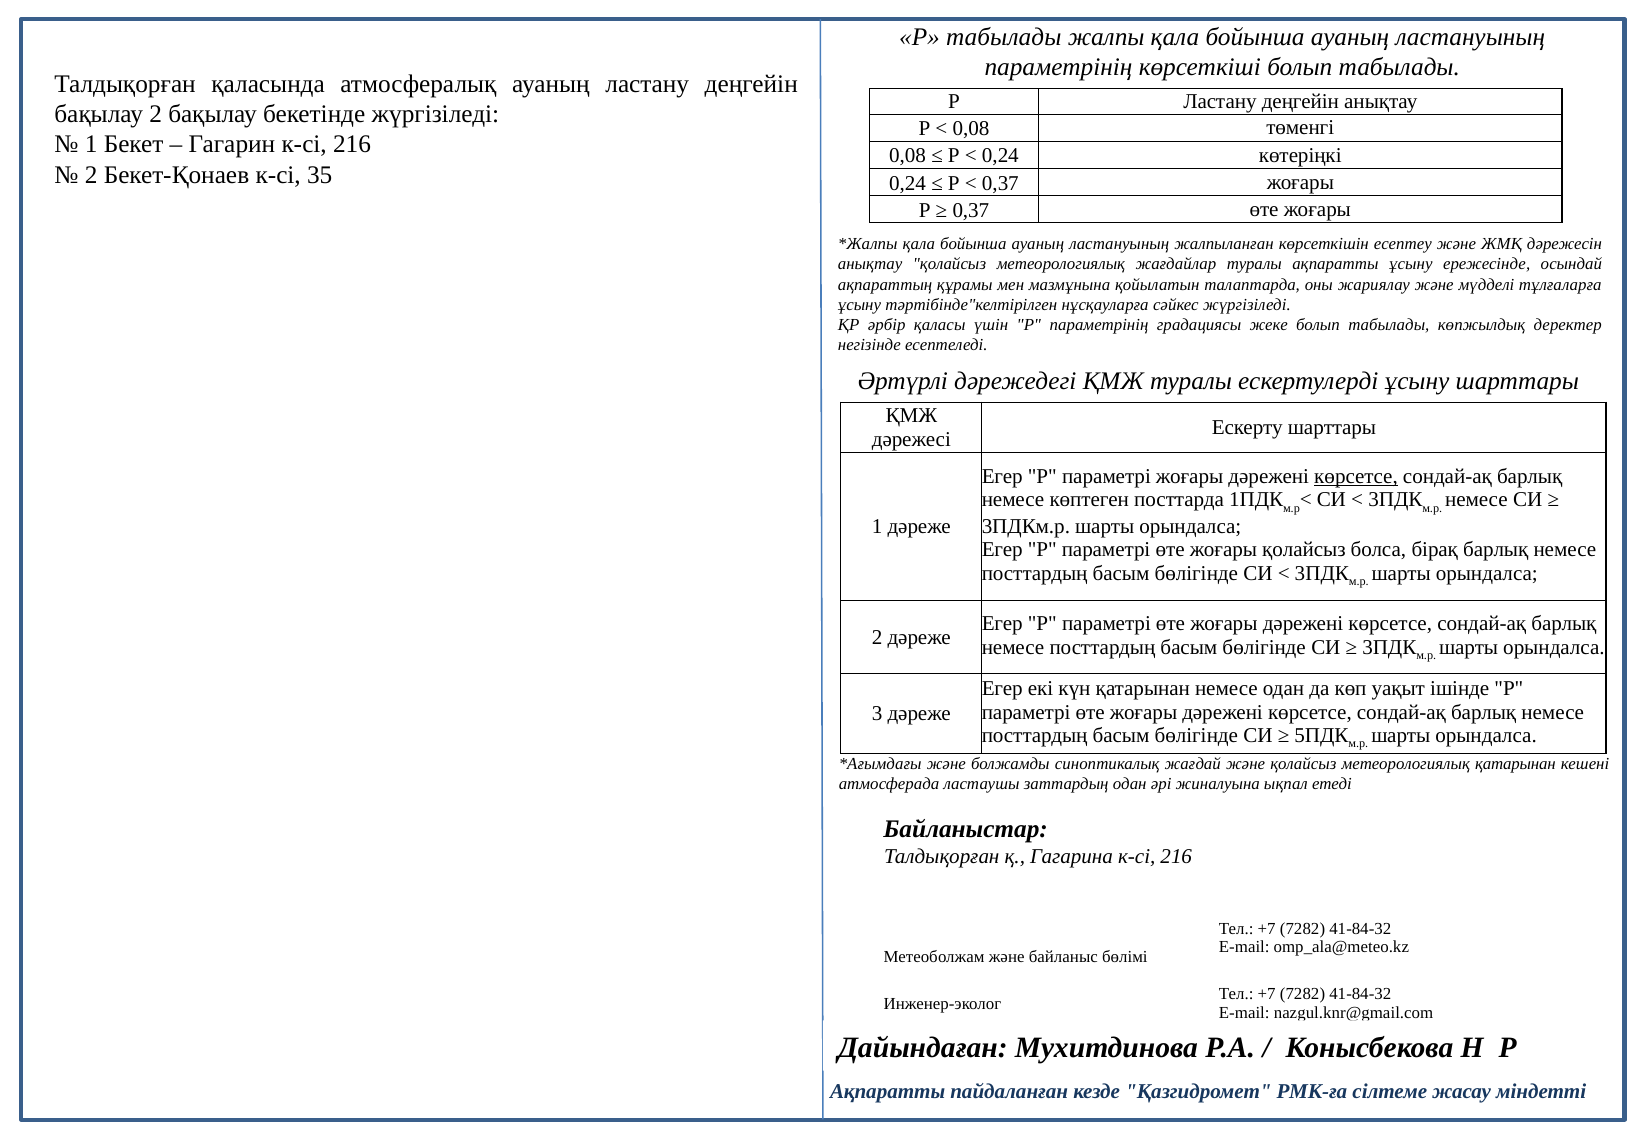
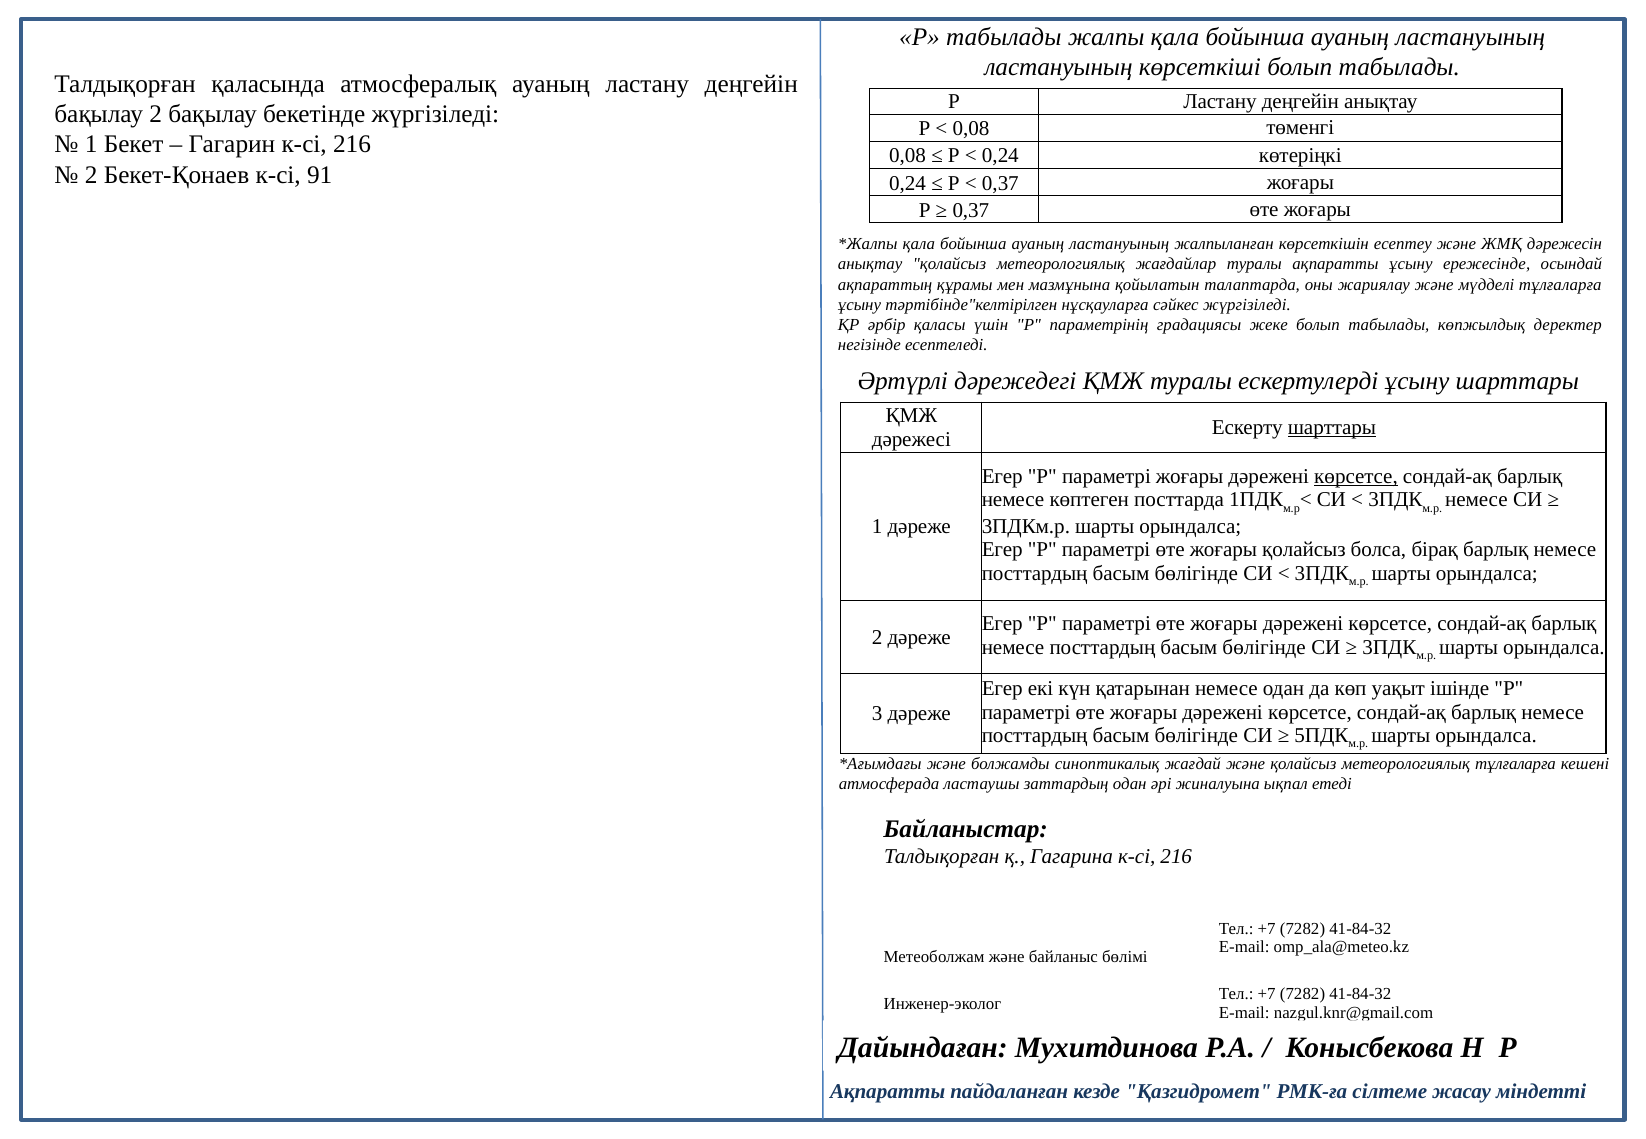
параметрінің at (1059, 68): параметрінің -> ластануының
35: 35 -> 91
шарттары at (1332, 428) underline: none -> present
метеорологиялық қатарынан: қатарынан -> тұлғаларға
